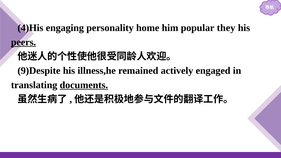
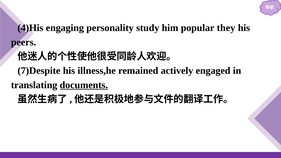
home: home -> study
peers underline: present -> none
9)Despite: 9)Despite -> 7)Despite
